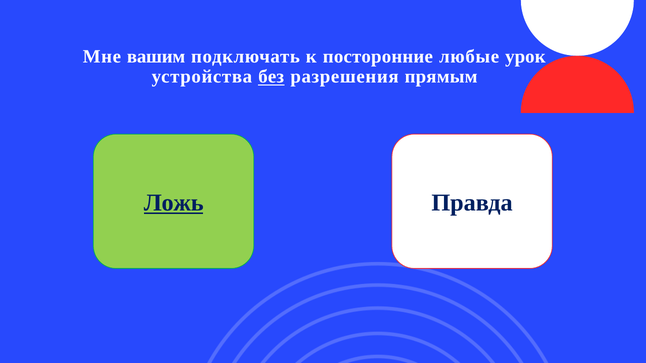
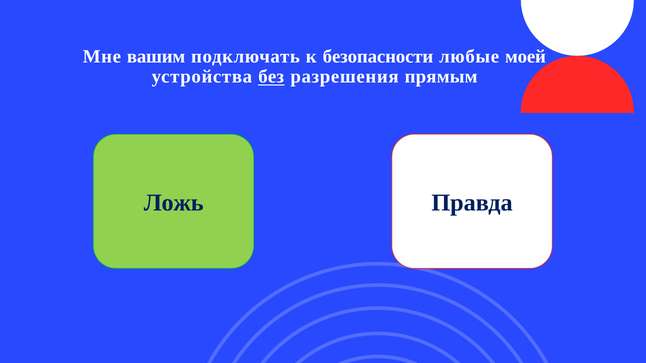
посторонние: посторонние -> безопасности
урок: урок -> моей
Ложь underline: present -> none
